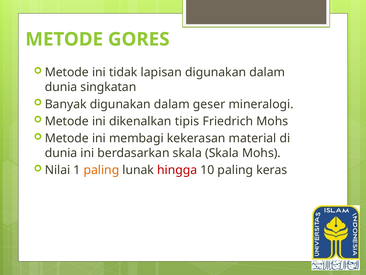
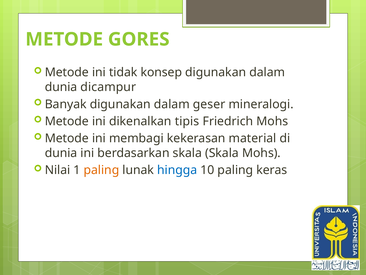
lapisan: lapisan -> konsep
singkatan: singkatan -> dicampur
hingga colour: red -> blue
